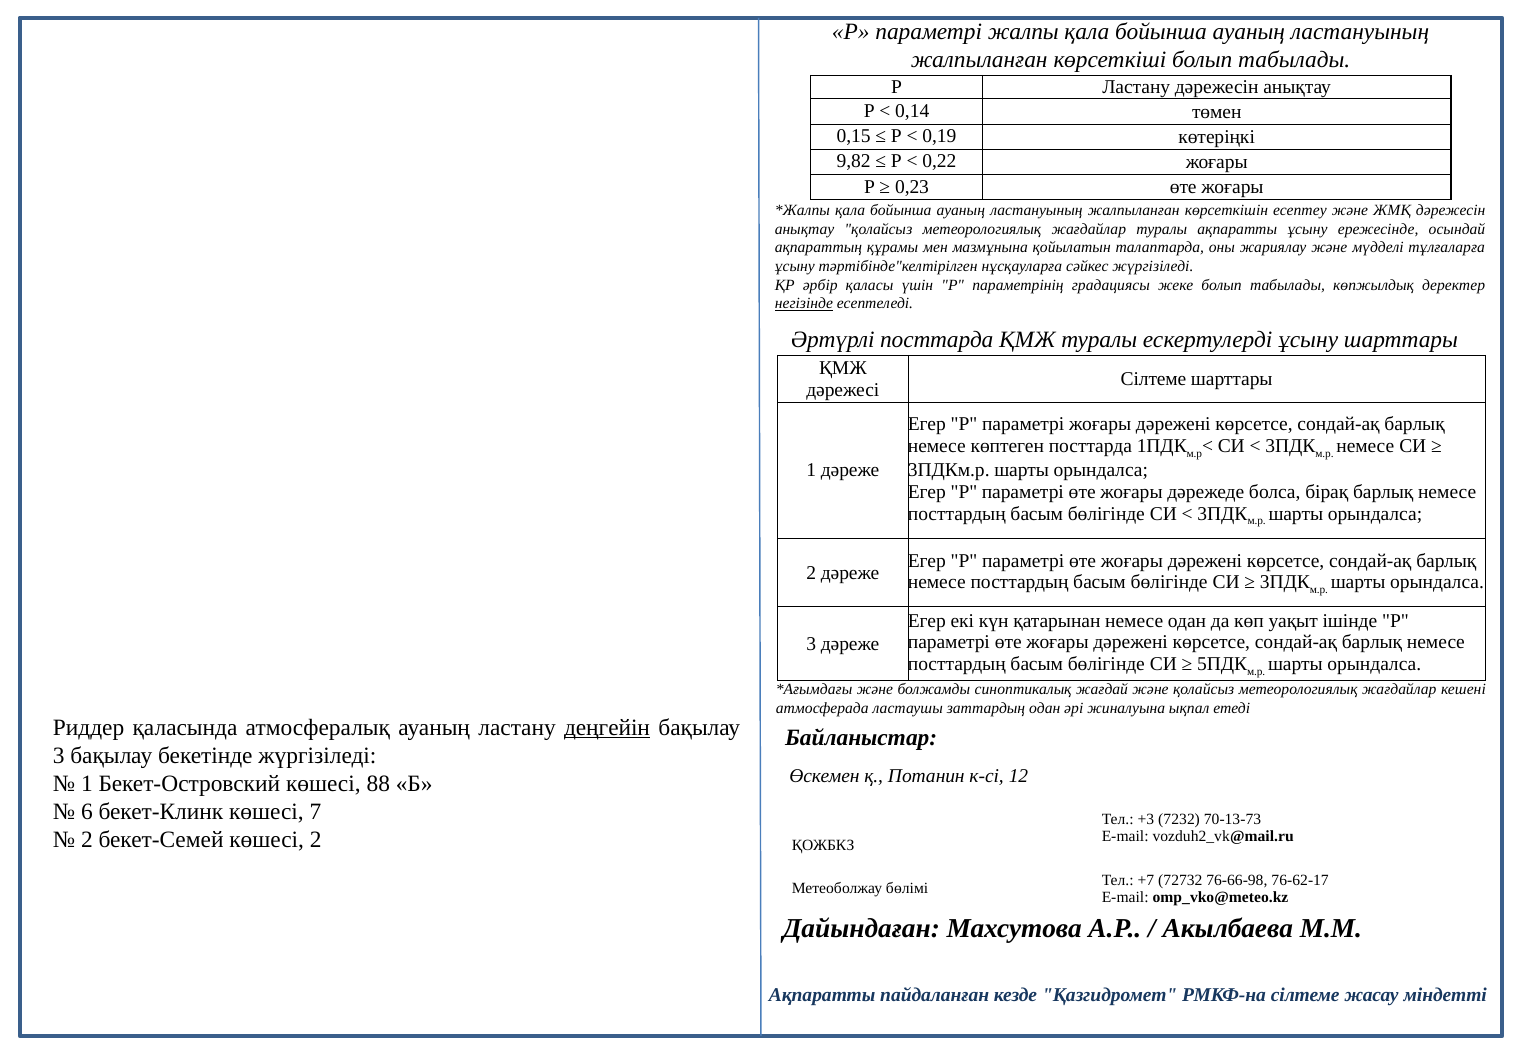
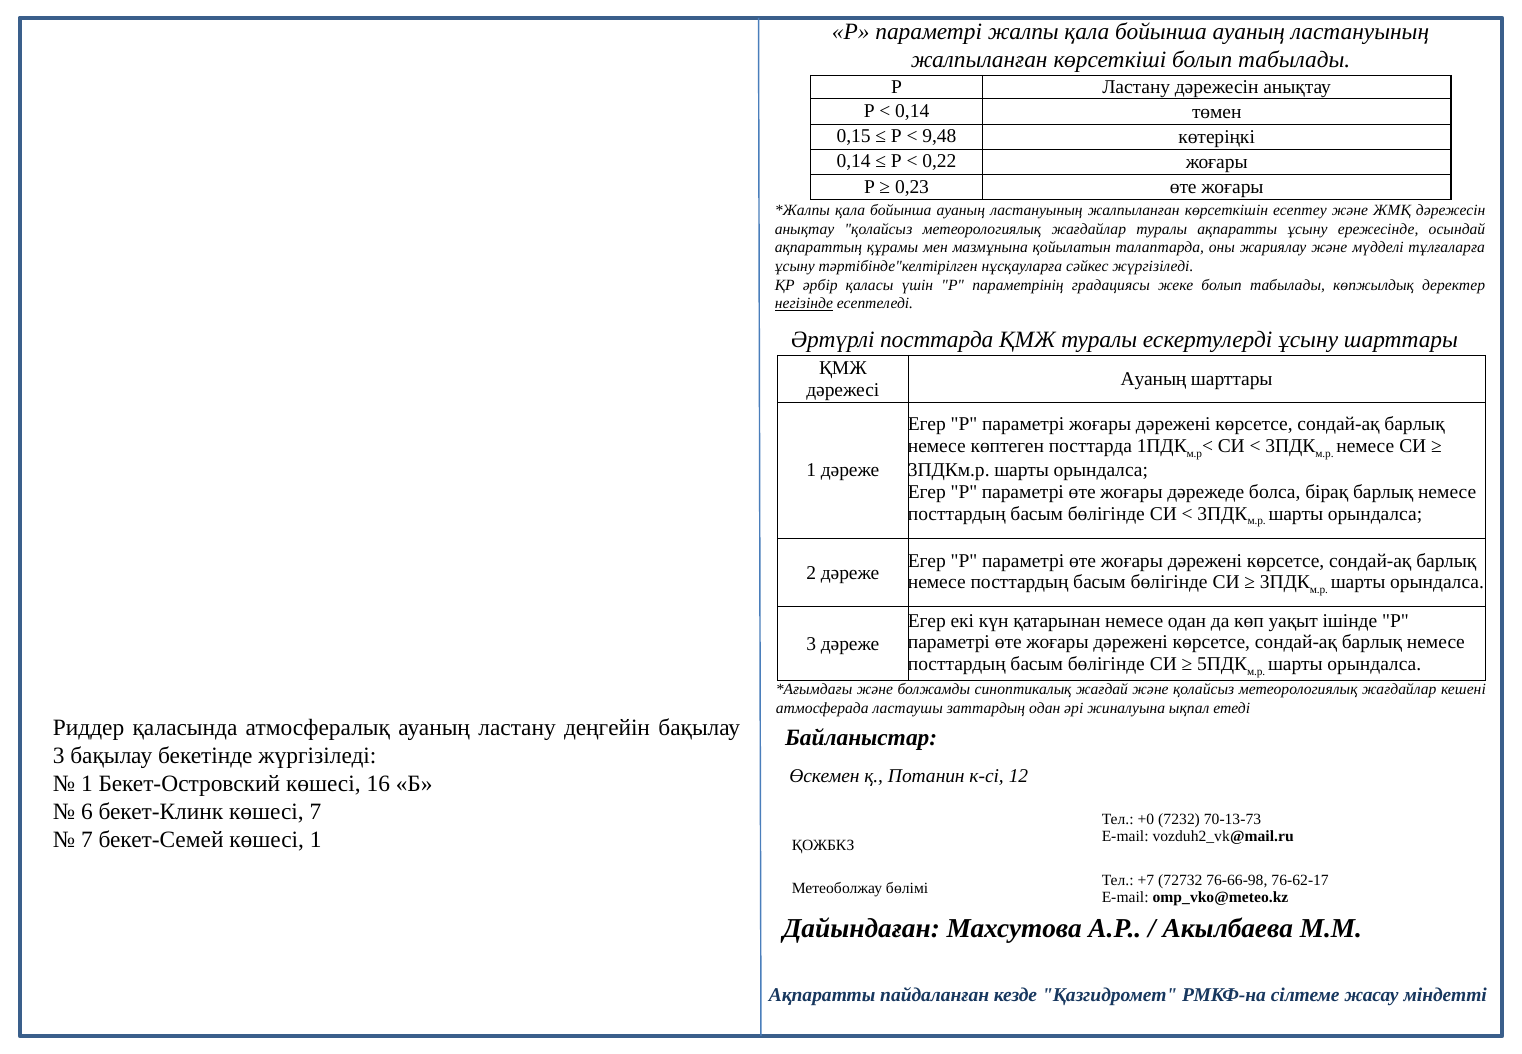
0,19: 0,19 -> 9,48
9,82 at (854, 161): 9,82 -> 0,14
Сілтеме at (1154, 379): Сілтеме -> Ауаның
деңгейін underline: present -> none
88: 88 -> 16
+3: +3 -> +0
2 at (87, 840): 2 -> 7
көшесі 2: 2 -> 1
